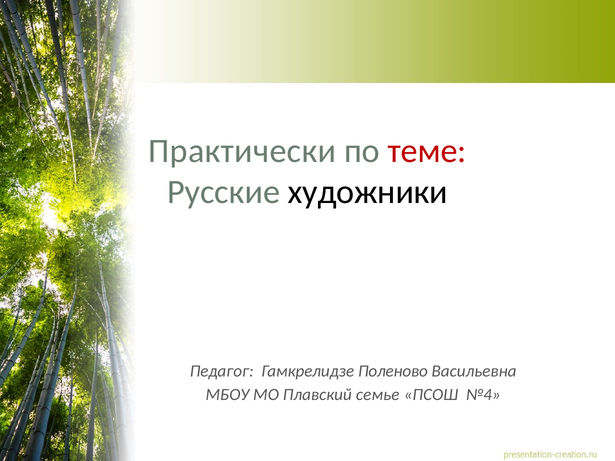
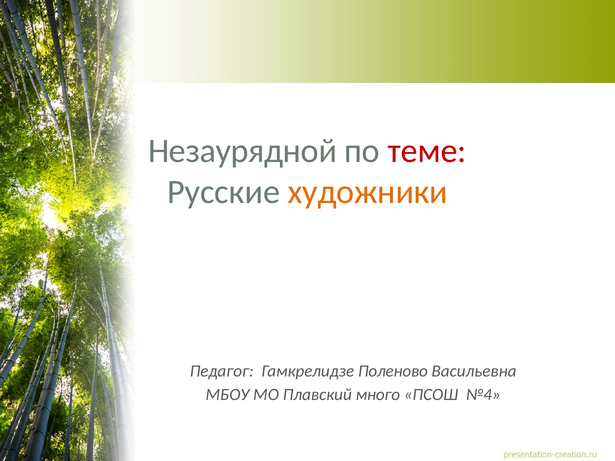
Практически: Практически -> Незаурядной
художники colour: black -> orange
семье: семье -> много
